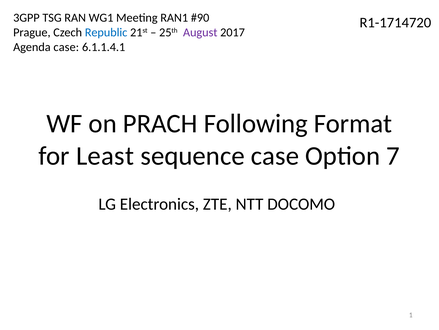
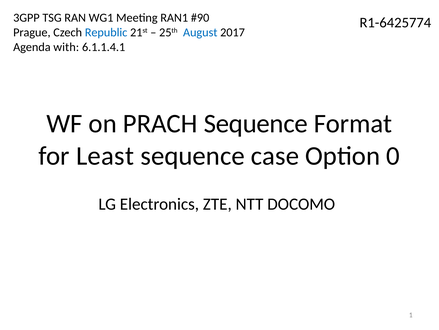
R1-1714720: R1-1714720 -> R1-6425774
August colour: purple -> blue
Agenda case: case -> with
PRACH Following: Following -> Sequence
7: 7 -> 0
